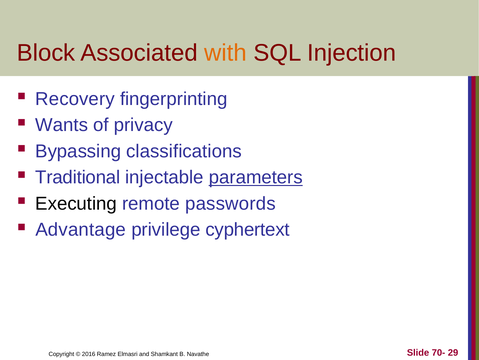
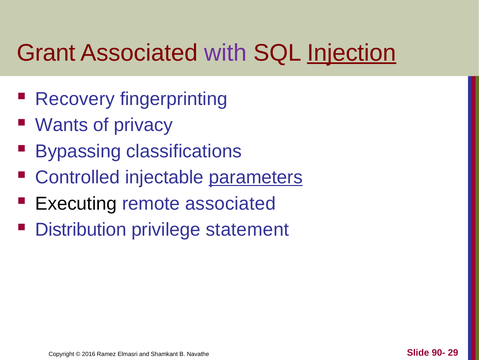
Block: Block -> Grant
with colour: orange -> purple
Injection underline: none -> present
Traditional: Traditional -> Controlled
remote passwords: passwords -> associated
Advantage: Advantage -> Distribution
cyphertext: cyphertext -> statement
70-: 70- -> 90-
